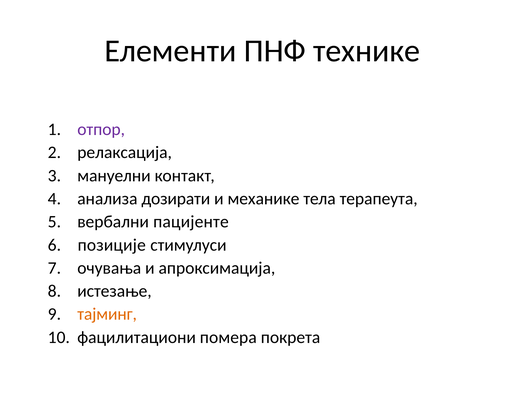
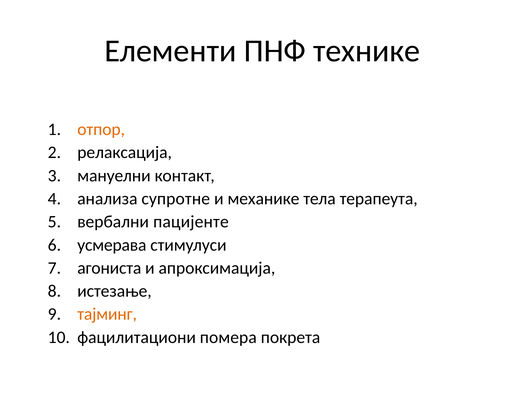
отпор colour: purple -> orange
дозирати: дозирати -> супротне
позиције: позиције -> усмерава
очувања: очувања -> агониста
